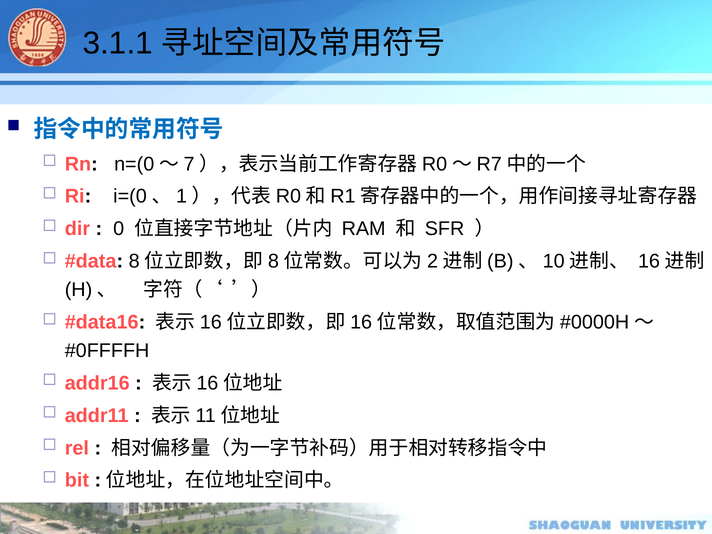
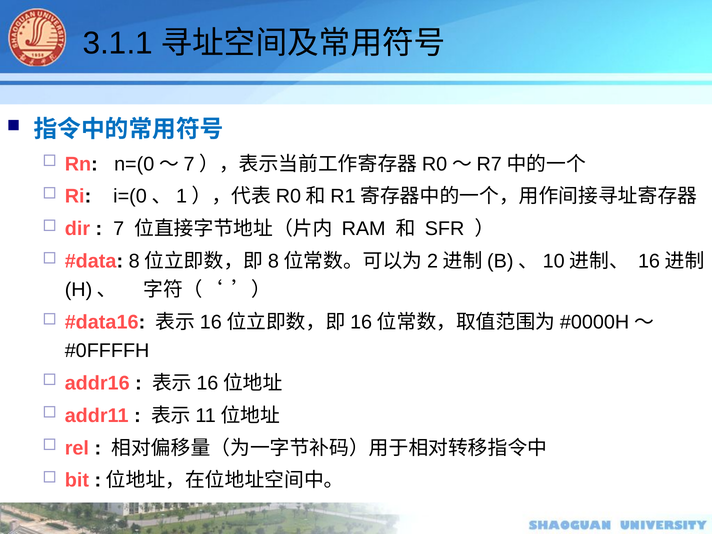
0: 0 -> 7
